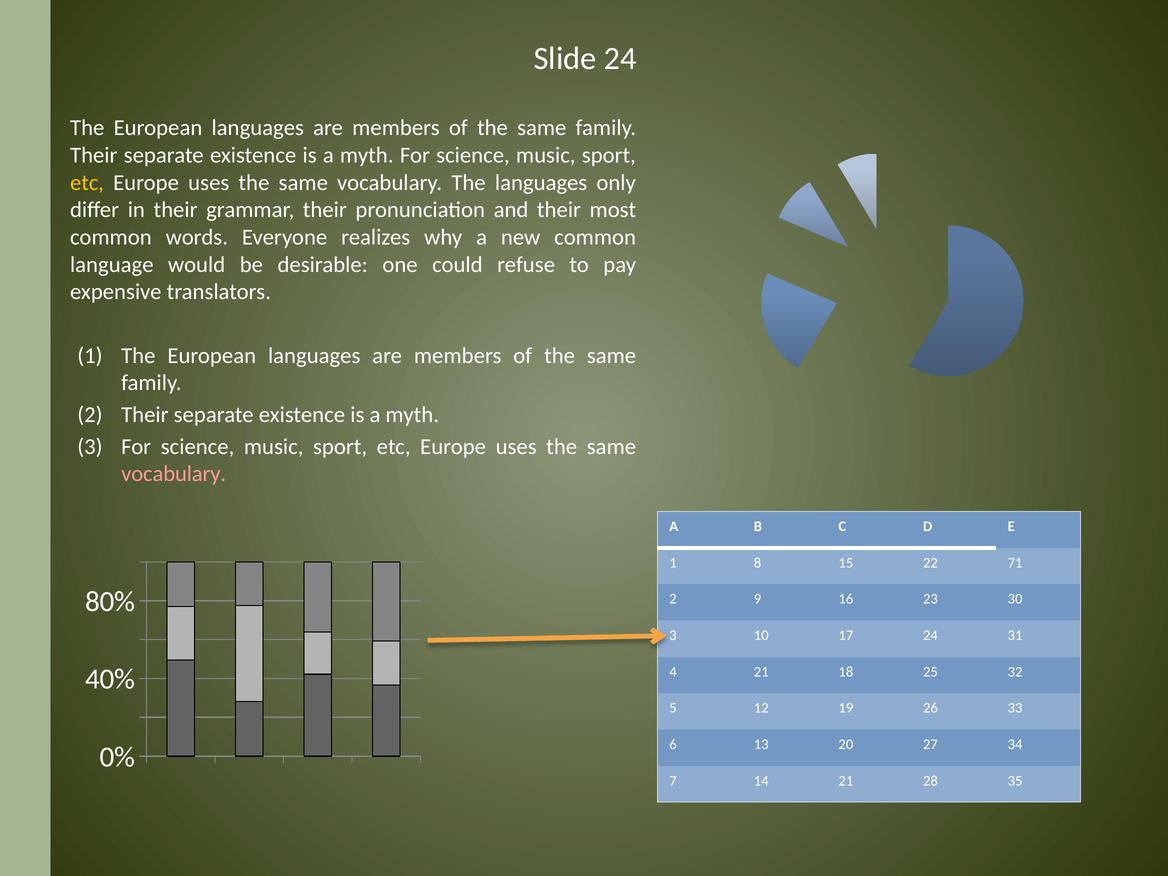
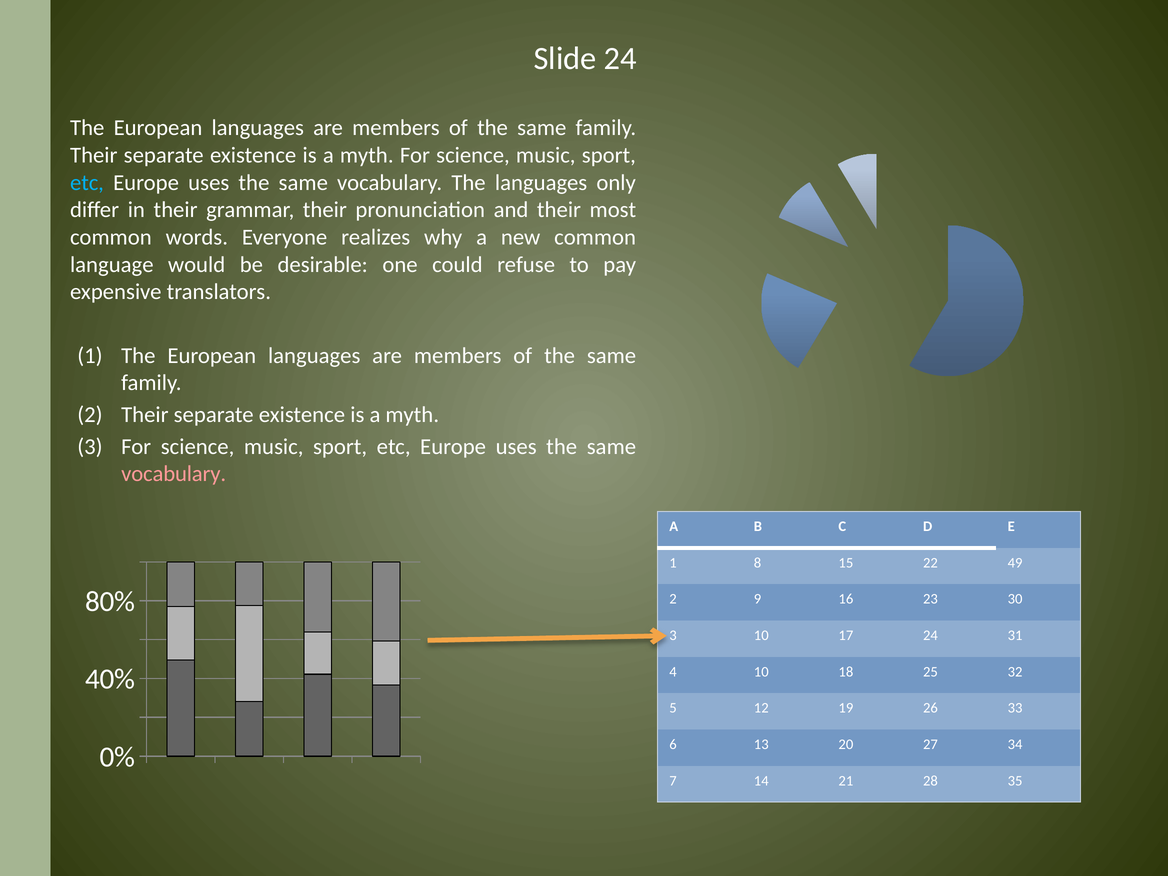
etc at (87, 183) colour: yellow -> light blue
71: 71 -> 49
4 21: 21 -> 10
